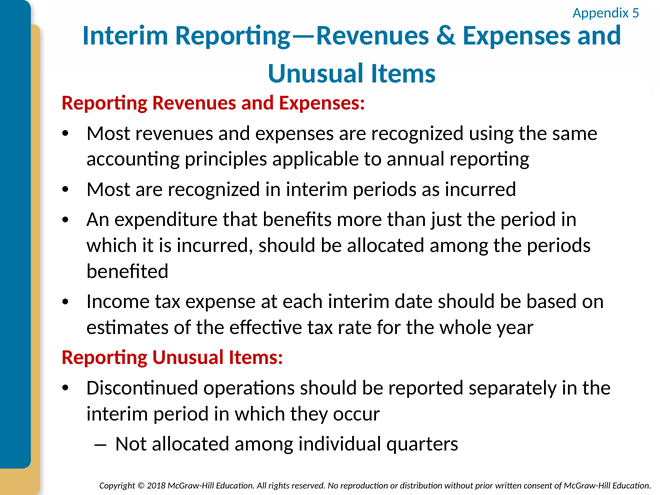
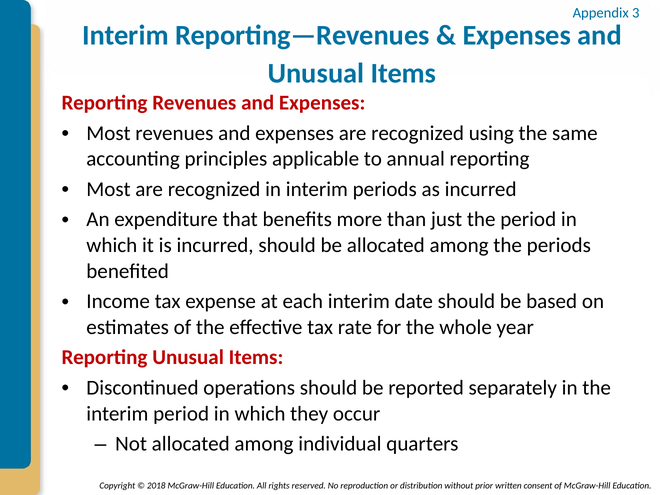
5: 5 -> 3
